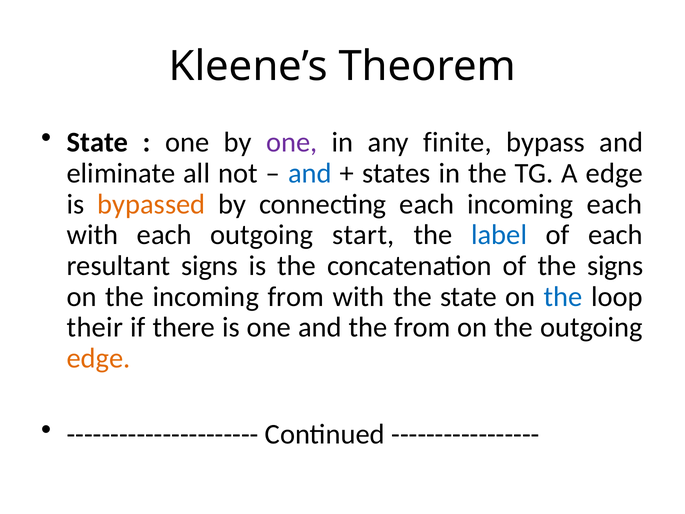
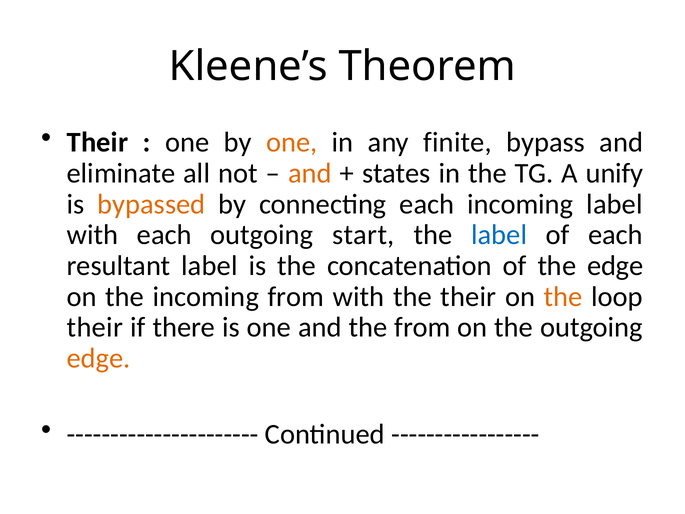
State at (98, 142): State -> Their
one at (292, 142) colour: purple -> orange
and at (310, 173) colour: blue -> orange
A edge: edge -> unify
incoming each: each -> label
resultant signs: signs -> label
the signs: signs -> edge
the state: state -> their
the at (563, 297) colour: blue -> orange
